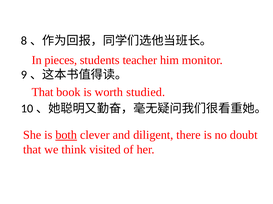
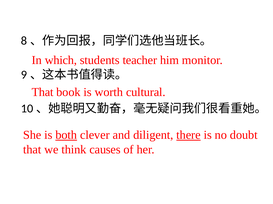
pieces: pieces -> which
studied: studied -> cultural
there underline: none -> present
visited: visited -> causes
